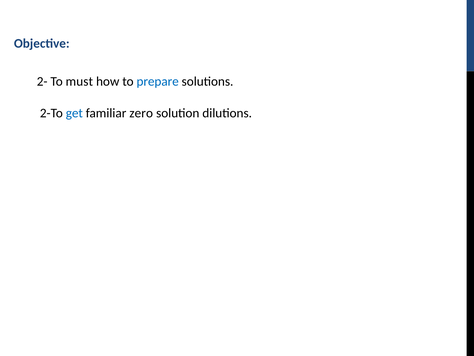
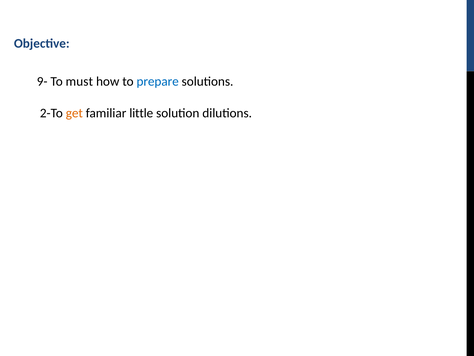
2-: 2- -> 9-
get colour: blue -> orange
zero: zero -> little
